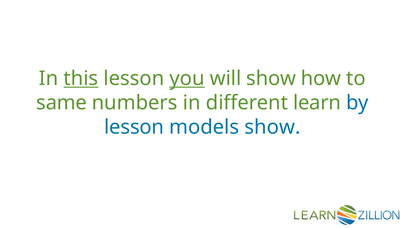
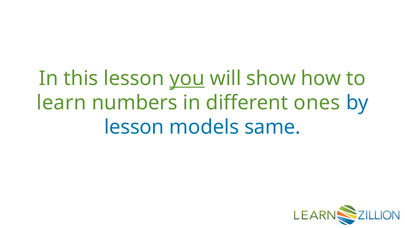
this underline: present -> none
same: same -> learn
learn: learn -> ones
models show: show -> same
